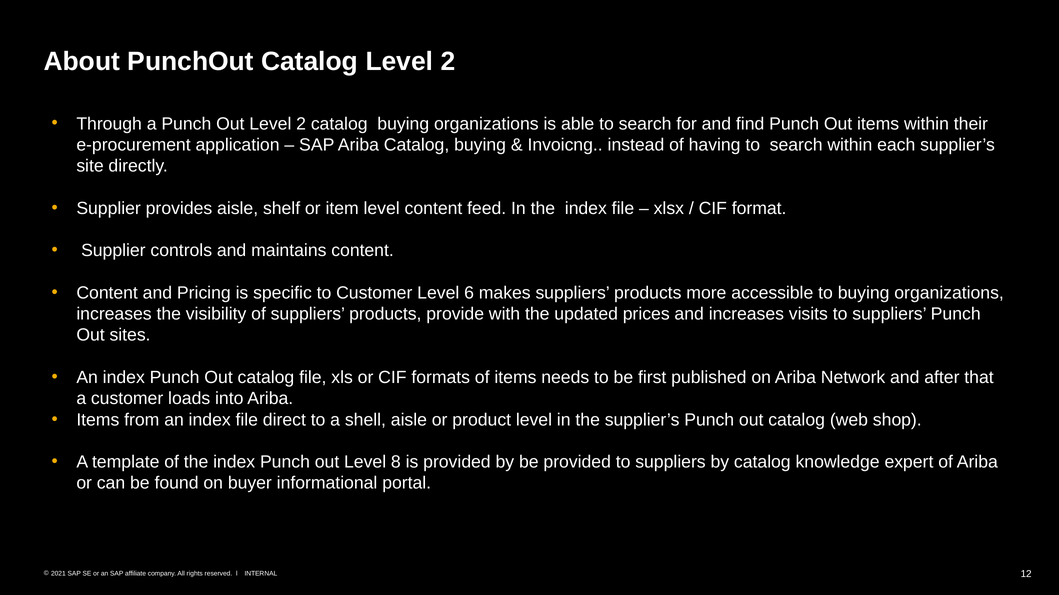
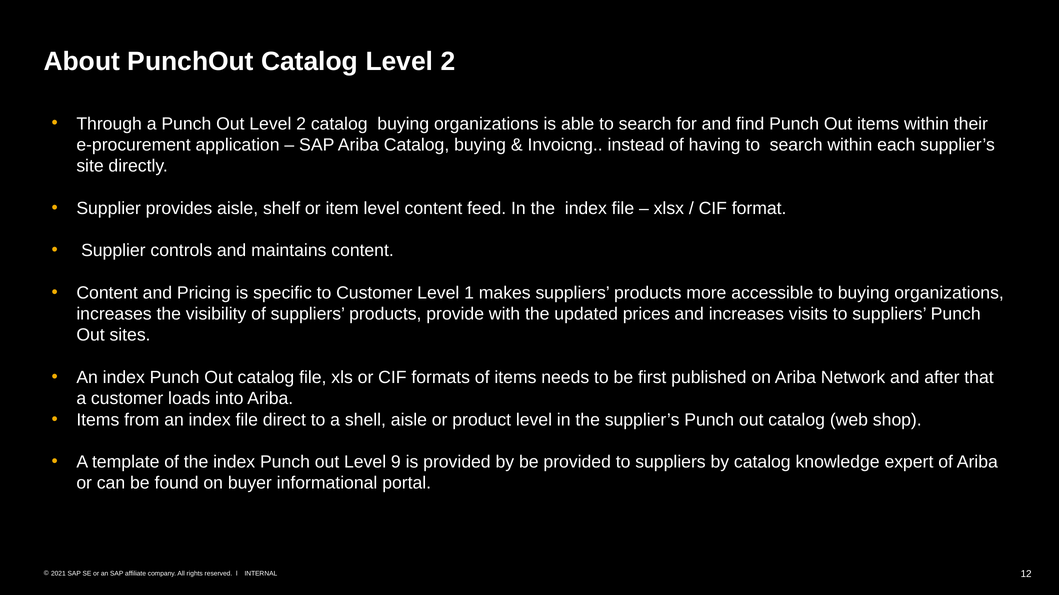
6: 6 -> 1
8: 8 -> 9
